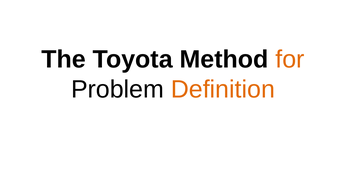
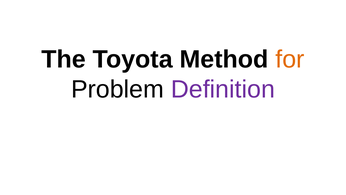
Definition colour: orange -> purple
